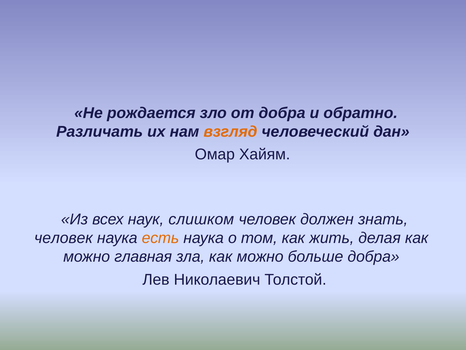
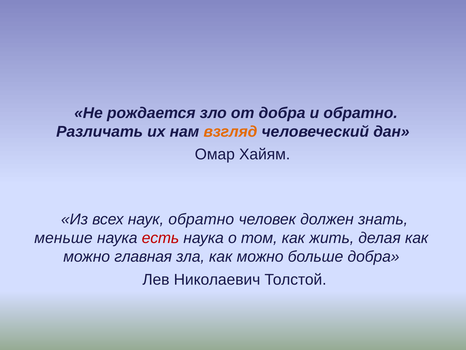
наук слишком: слишком -> обратно
человек at (64, 238): человек -> меньше
есть colour: orange -> red
